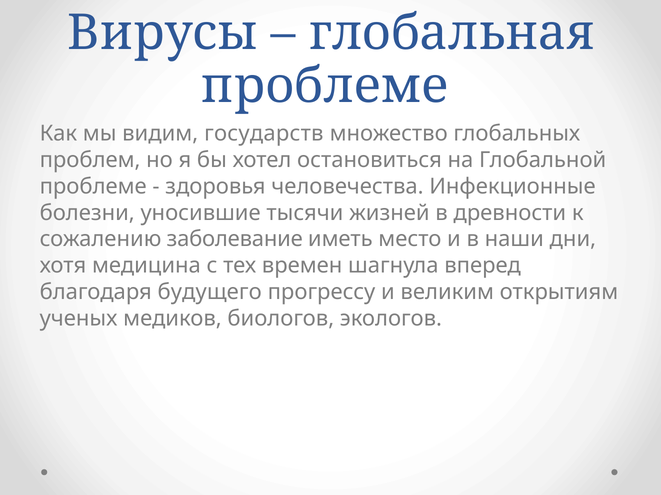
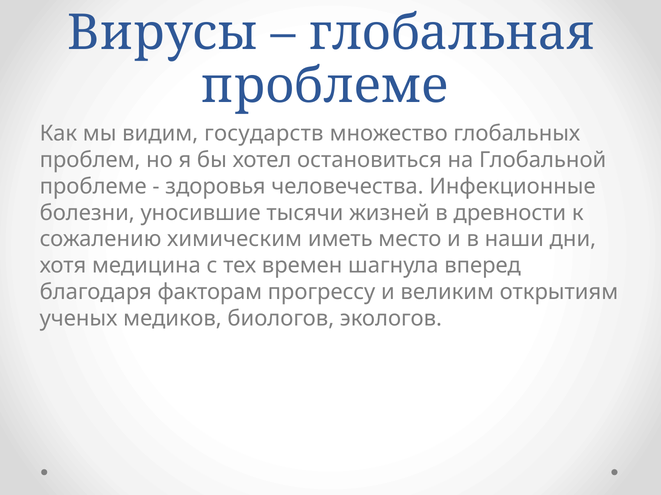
заболевание: заболевание -> химическим
будущего: будущего -> факторам
